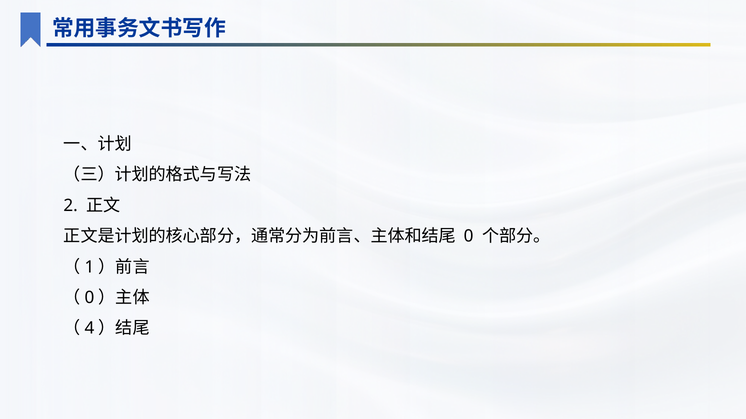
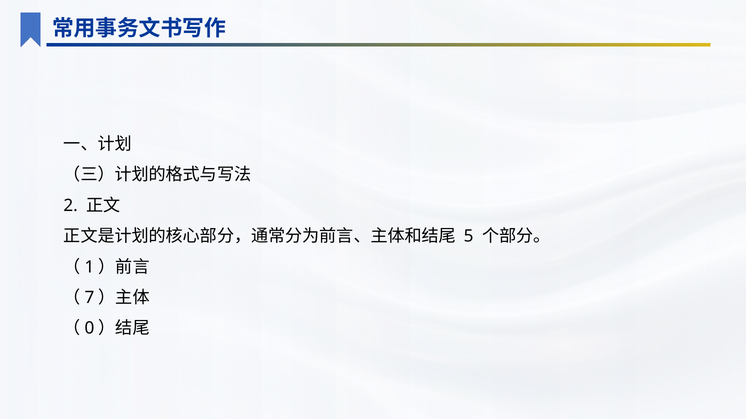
0 at (469, 237): 0 -> 5
0 at (89, 298): 0 -> 7
4: 4 -> 0
